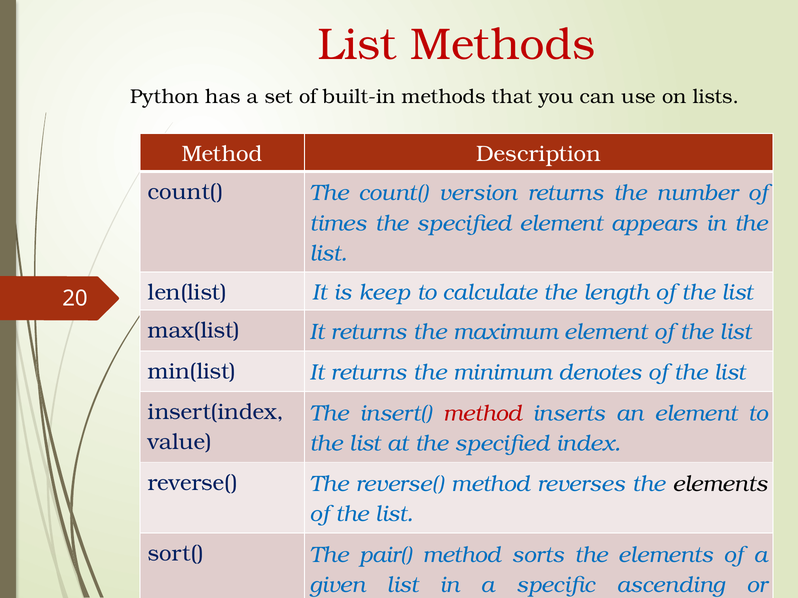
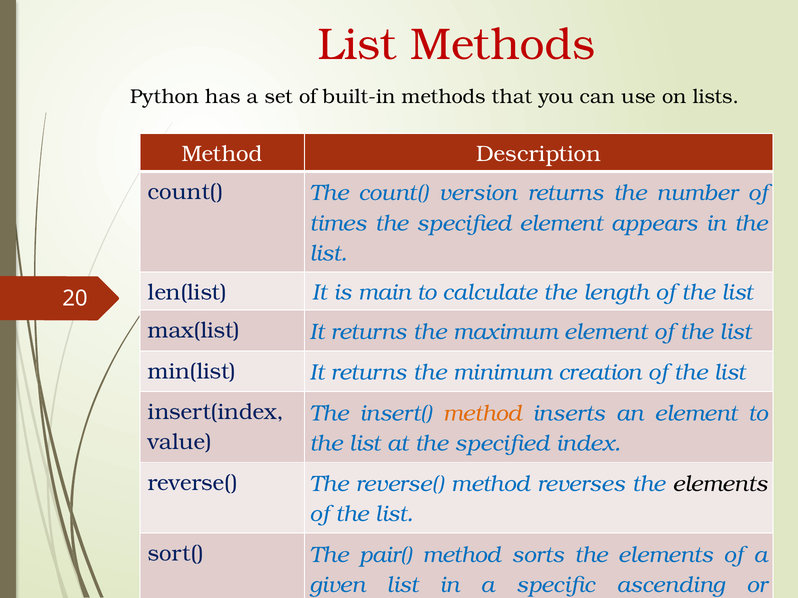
keep: keep -> main
denotes: denotes -> creation
method at (483, 414) colour: red -> orange
